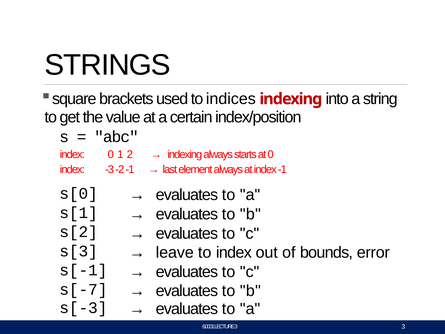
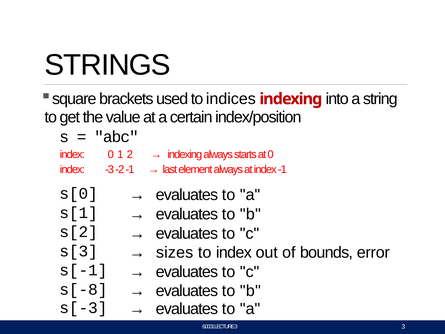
leave: leave -> sizes
s[-7: s[-7 -> s[-8
